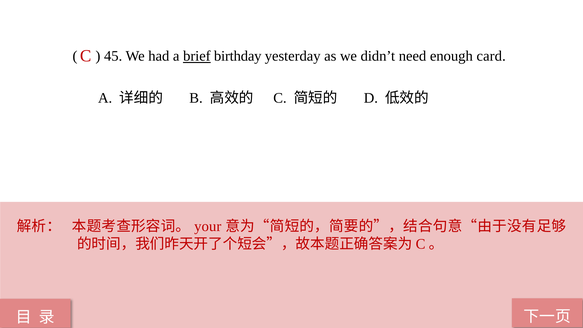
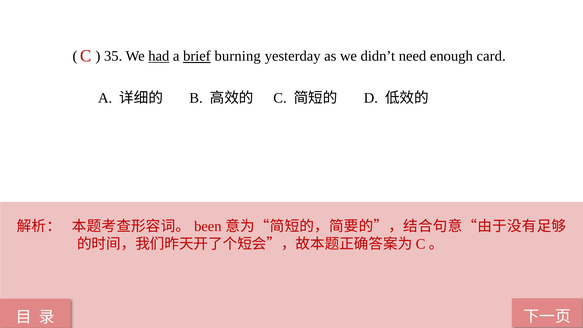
45: 45 -> 35
had underline: none -> present
birthday: birthday -> burning
your: your -> been
